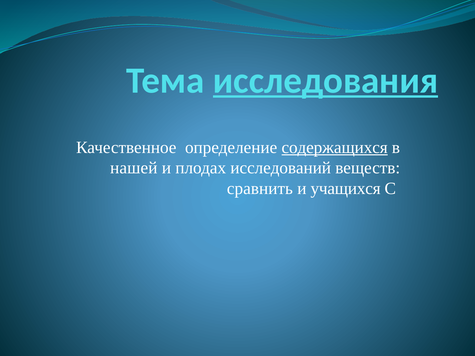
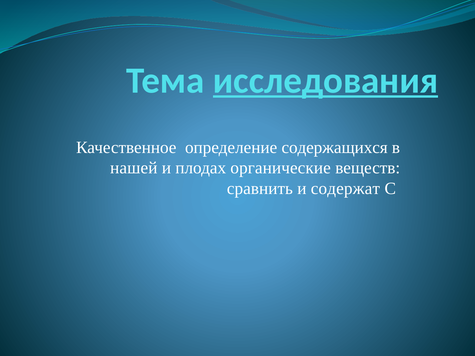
содержащихся underline: present -> none
исследований: исследований -> органические
учащихся: учащихся -> содержат
